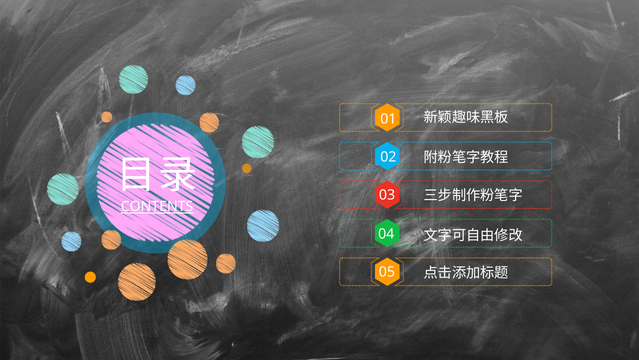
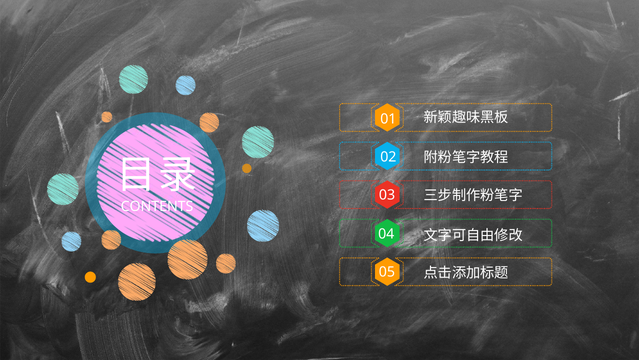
CONTENTS underline: present -> none
